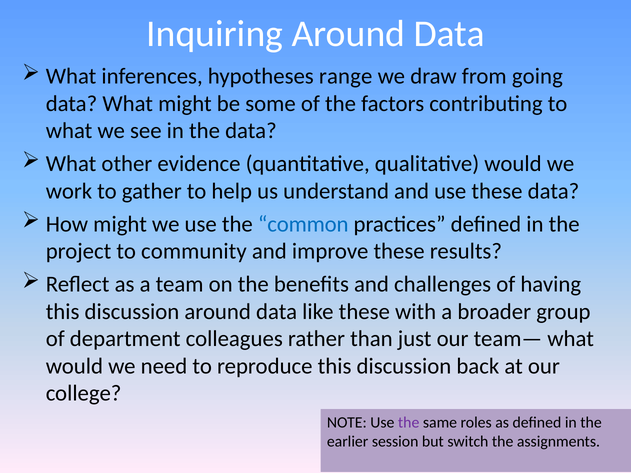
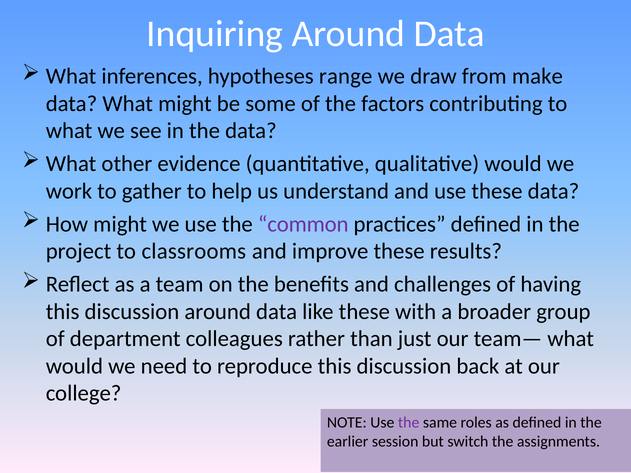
going: going -> make
common colour: blue -> purple
community: community -> classrooms
